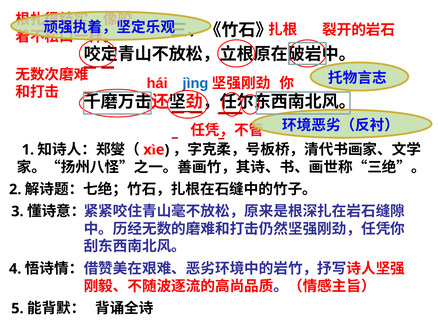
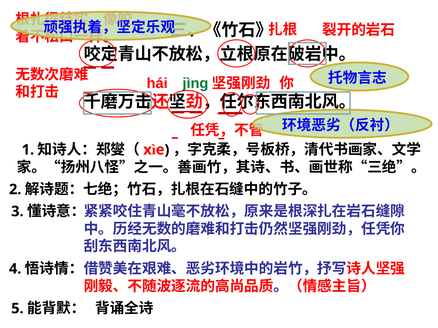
jìng colour: blue -> green
